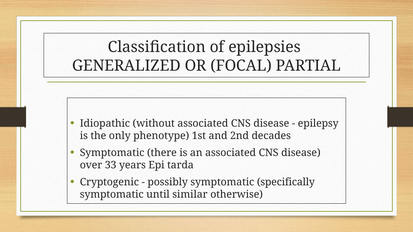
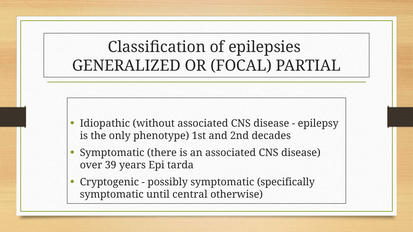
33: 33 -> 39
similar: similar -> central
